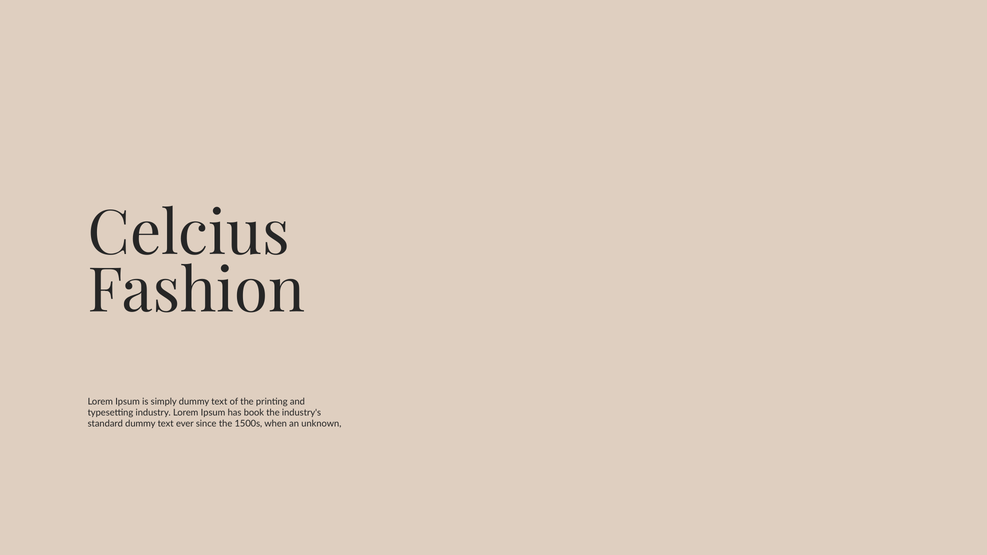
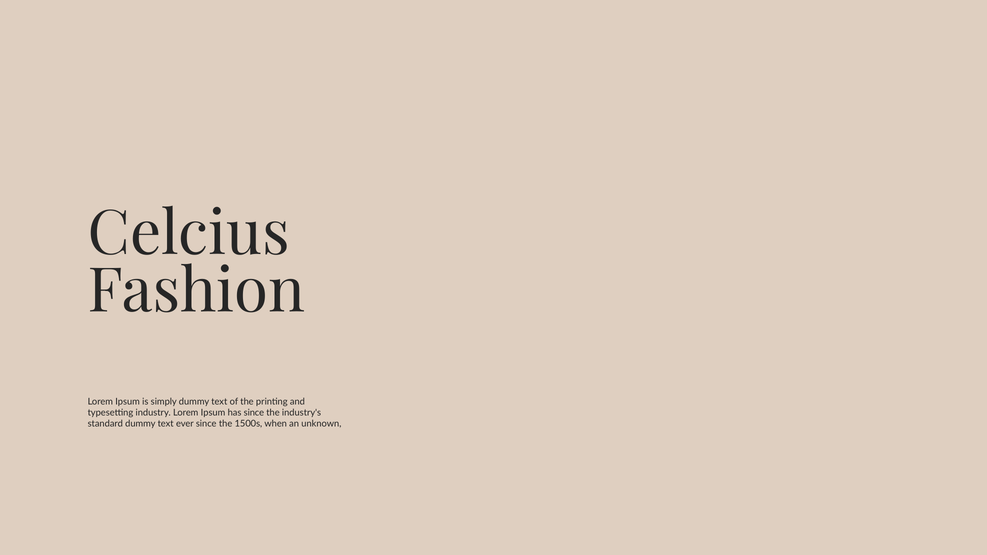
has book: book -> since
